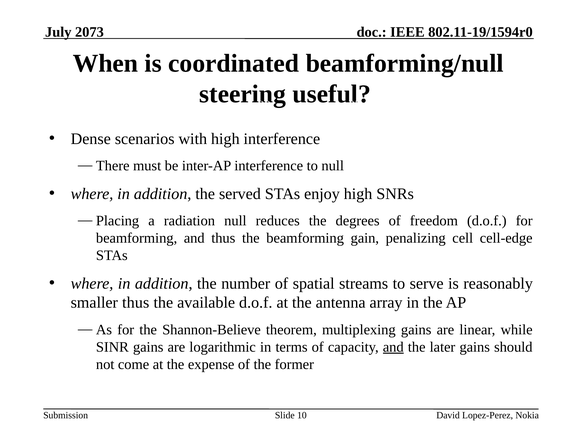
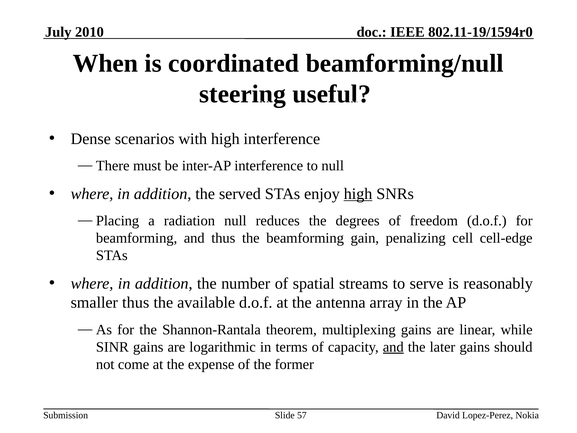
2073: 2073 -> 2010
high at (358, 194) underline: none -> present
Shannon-Believe: Shannon-Believe -> Shannon-Rantala
10: 10 -> 57
